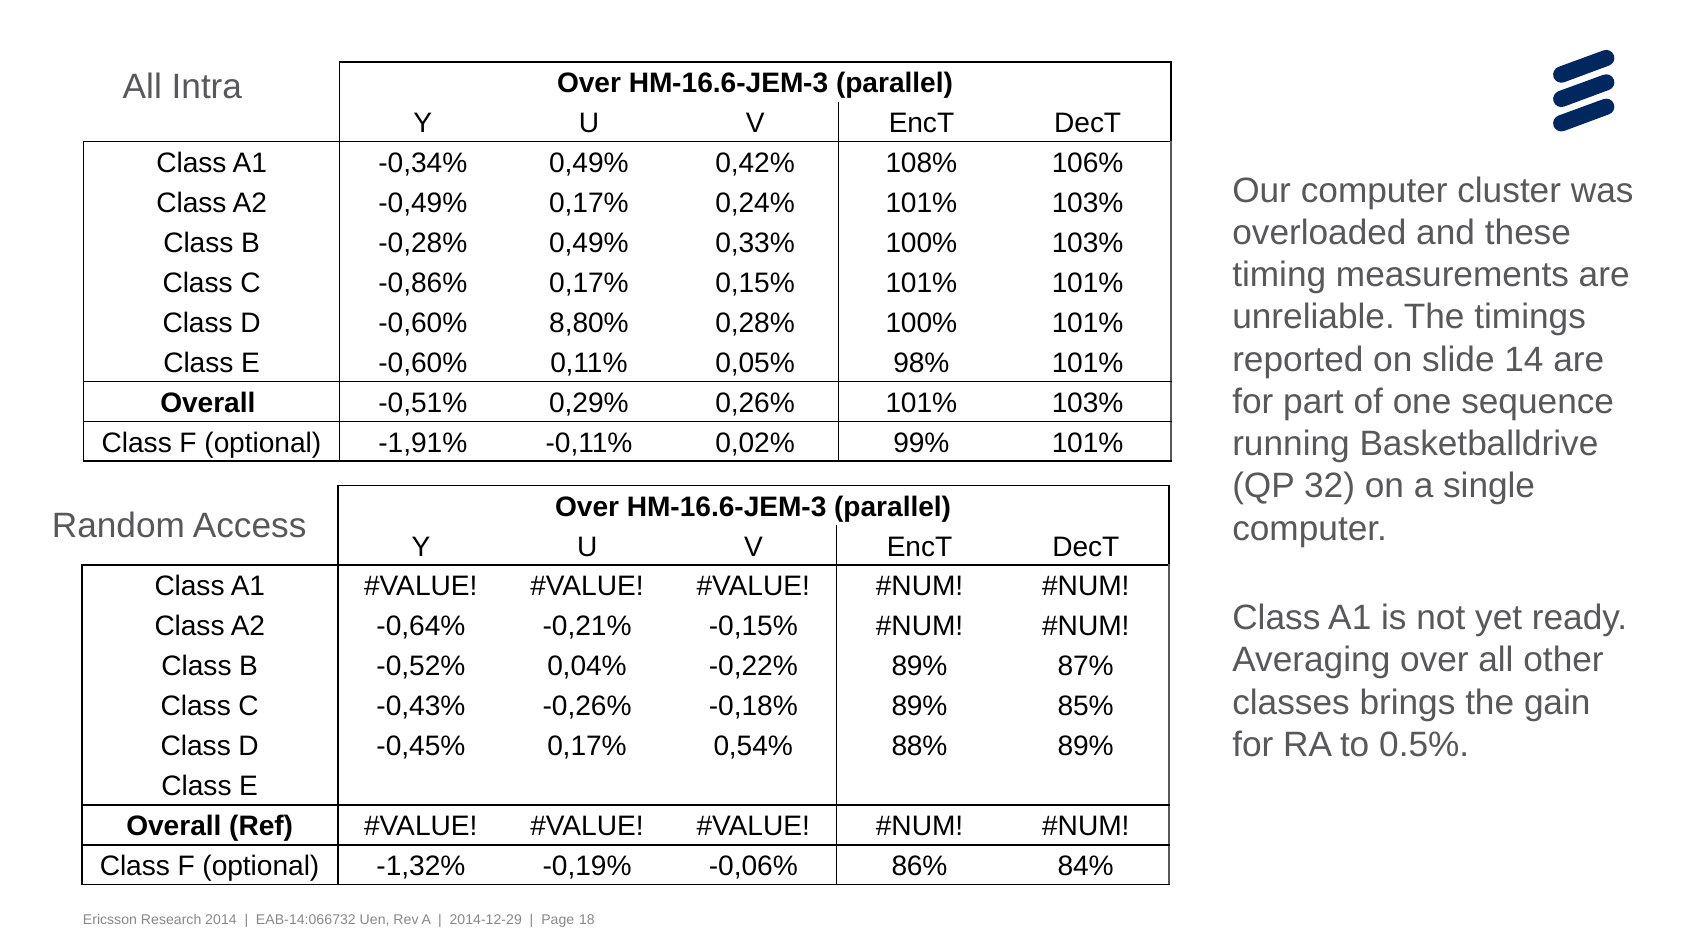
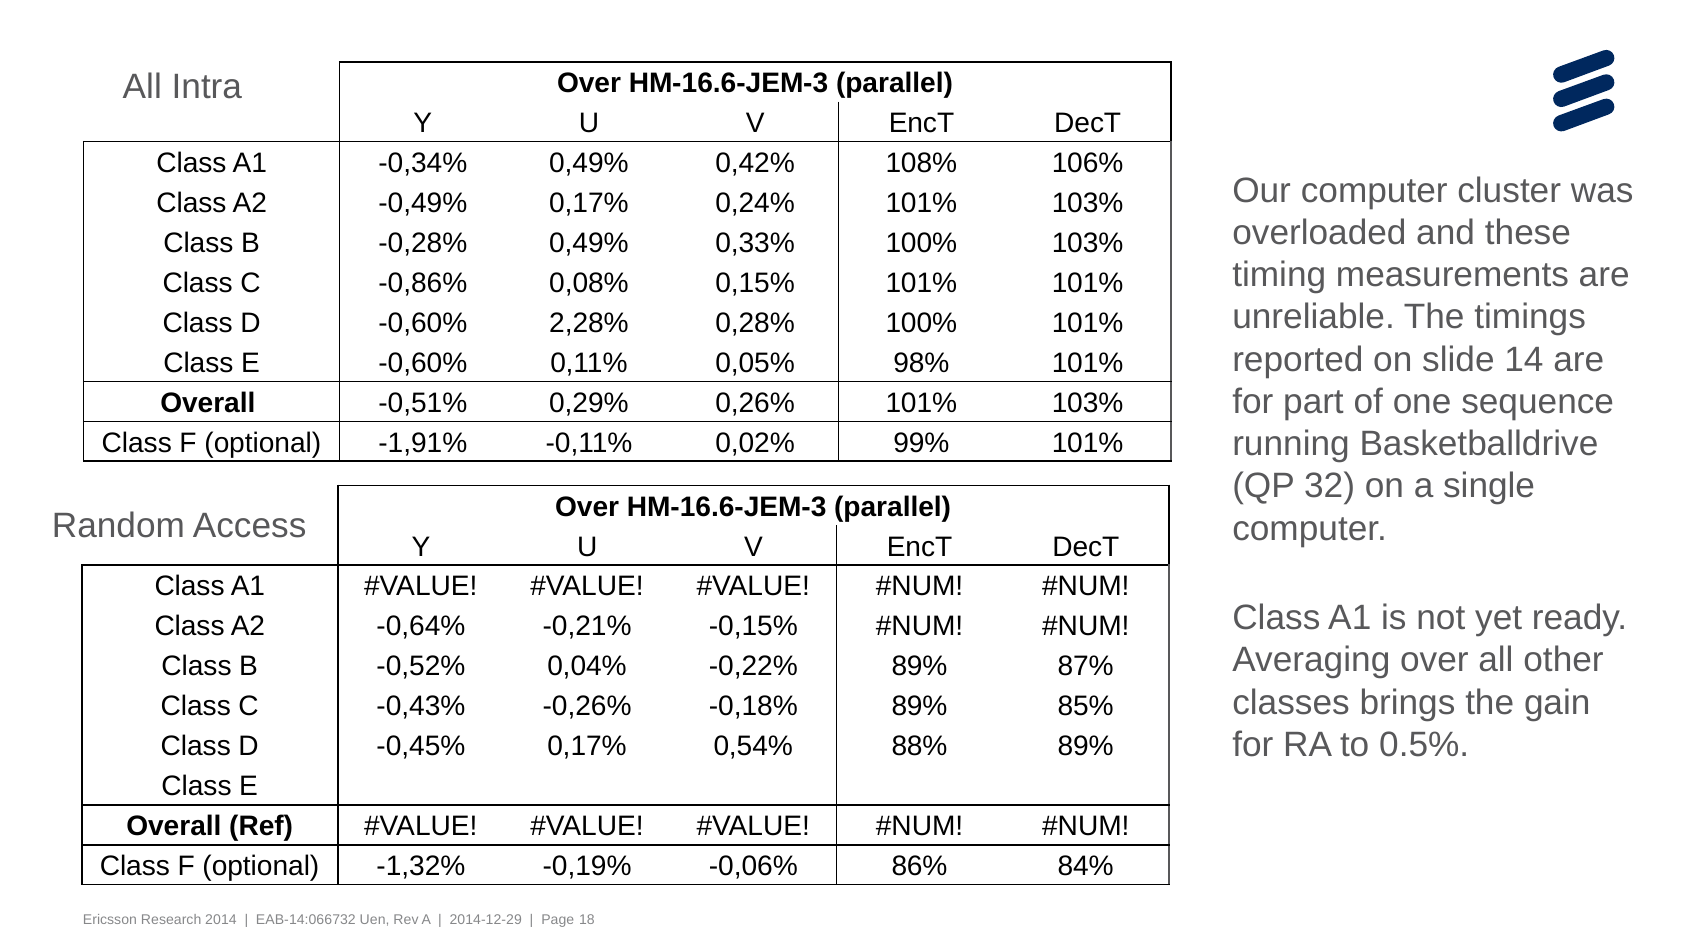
-0,86% 0,17%: 0,17% -> 0,08%
8,80%: 8,80% -> 2,28%
